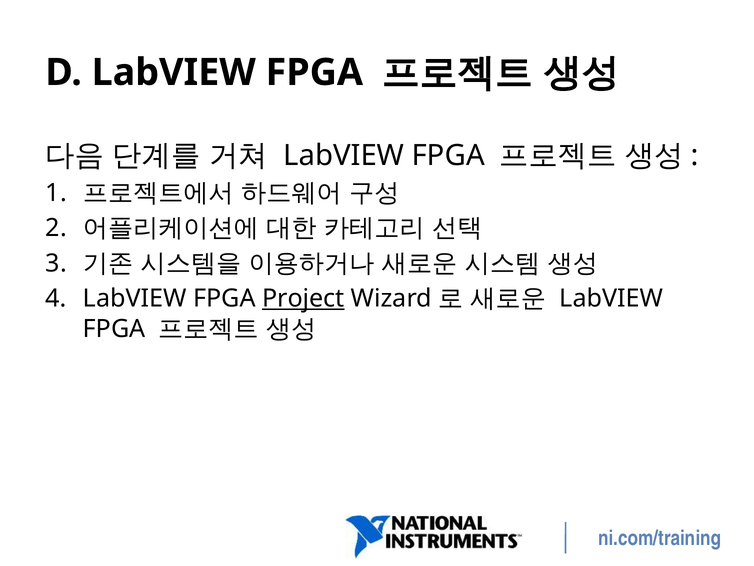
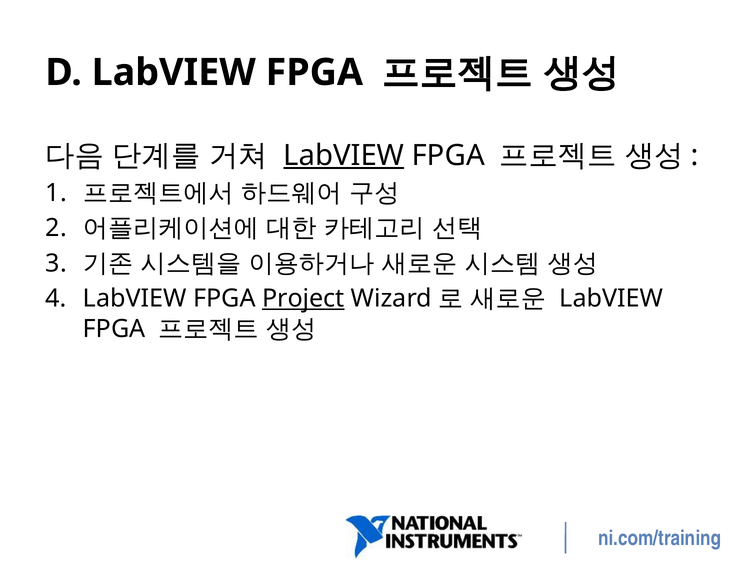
LabVIEW at (344, 155) underline: none -> present
